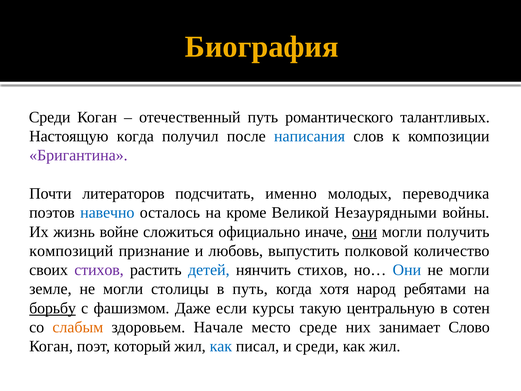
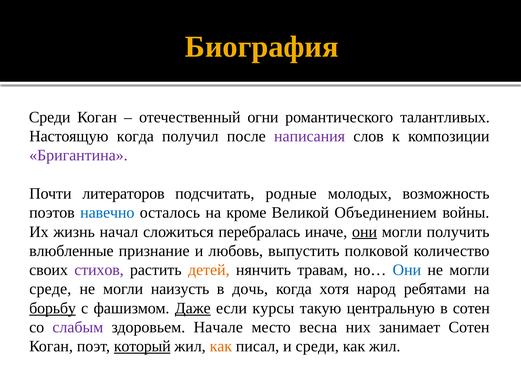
отечественный путь: путь -> огни
написания colour: blue -> purple
именно: именно -> родные
переводчика: переводчика -> возможность
Незаурядными: Незаурядными -> Объединением
войне: войне -> начал
официально: официально -> перебралась
композиций: композиций -> влюбленные
детей colour: blue -> orange
нянчить стихов: стихов -> травам
земле: земле -> среде
столицы: столицы -> наизусть
в путь: путь -> дочь
Даже underline: none -> present
слабым colour: orange -> purple
среде: среде -> весна
занимает Слово: Слово -> Сотен
который underline: none -> present
как at (221, 346) colour: blue -> orange
